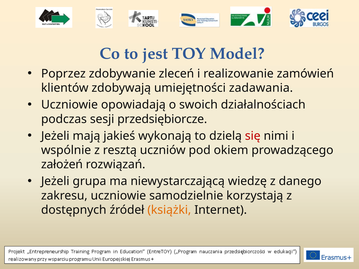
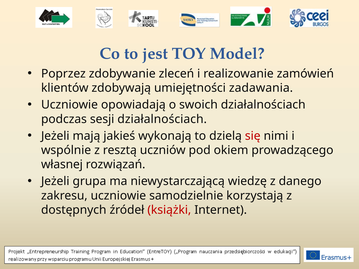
sesji przedsiębiorcze: przedsiębiorcze -> działalnościach
założeń: założeń -> własnej
książki colour: orange -> red
